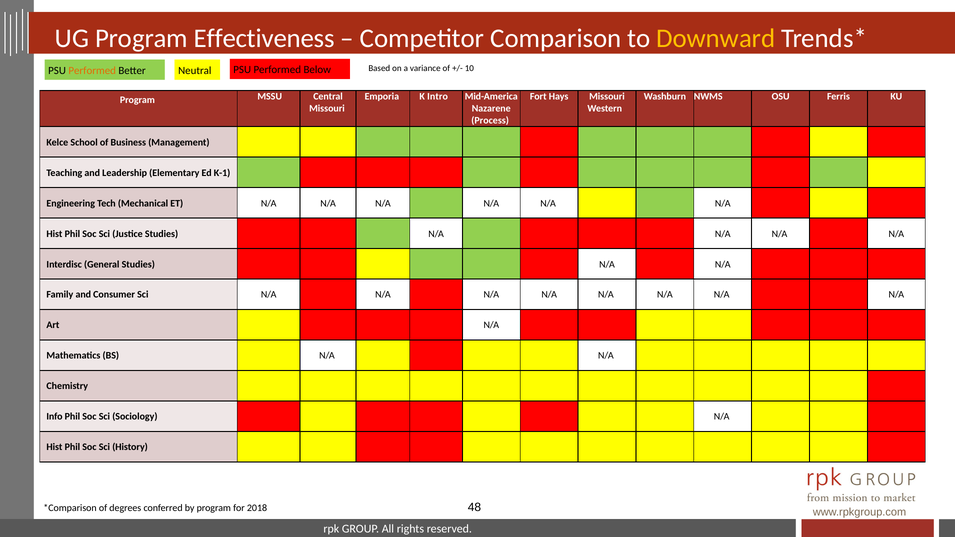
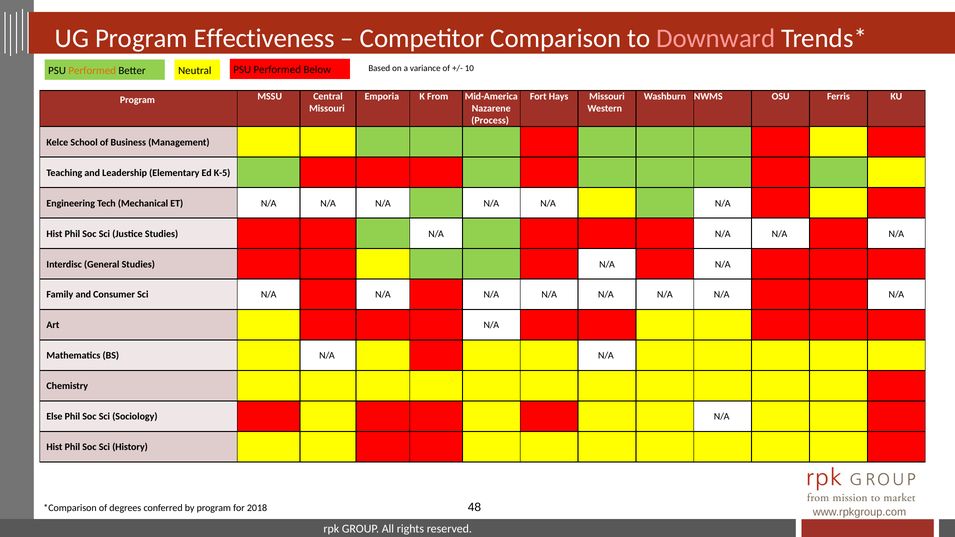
Downward colour: yellow -> pink
Intro: Intro -> From
K-1: K-1 -> K-5
Info: Info -> Else
